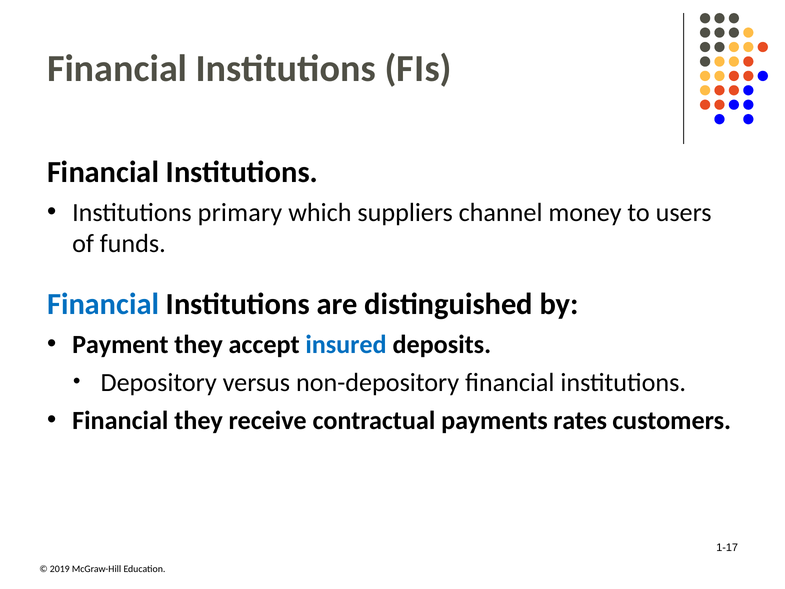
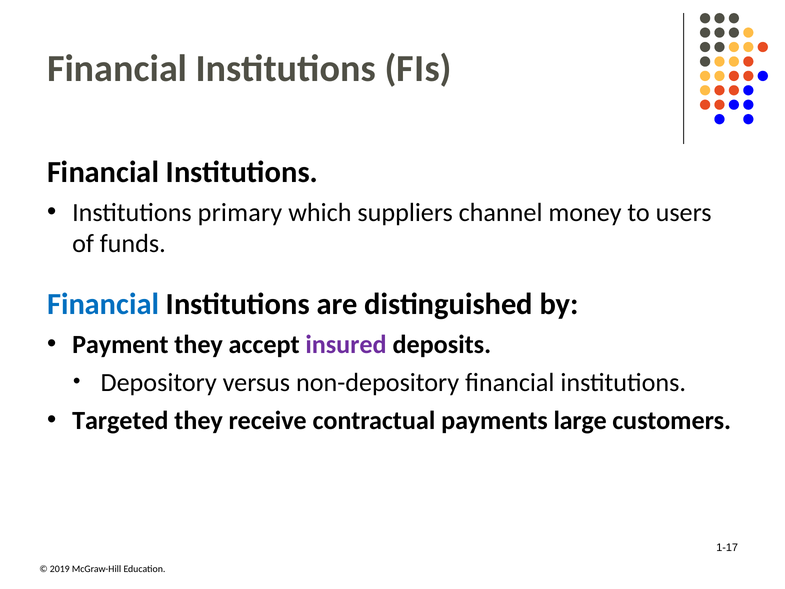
insured colour: blue -> purple
Financial at (120, 420): Financial -> Targeted
rates: rates -> large
